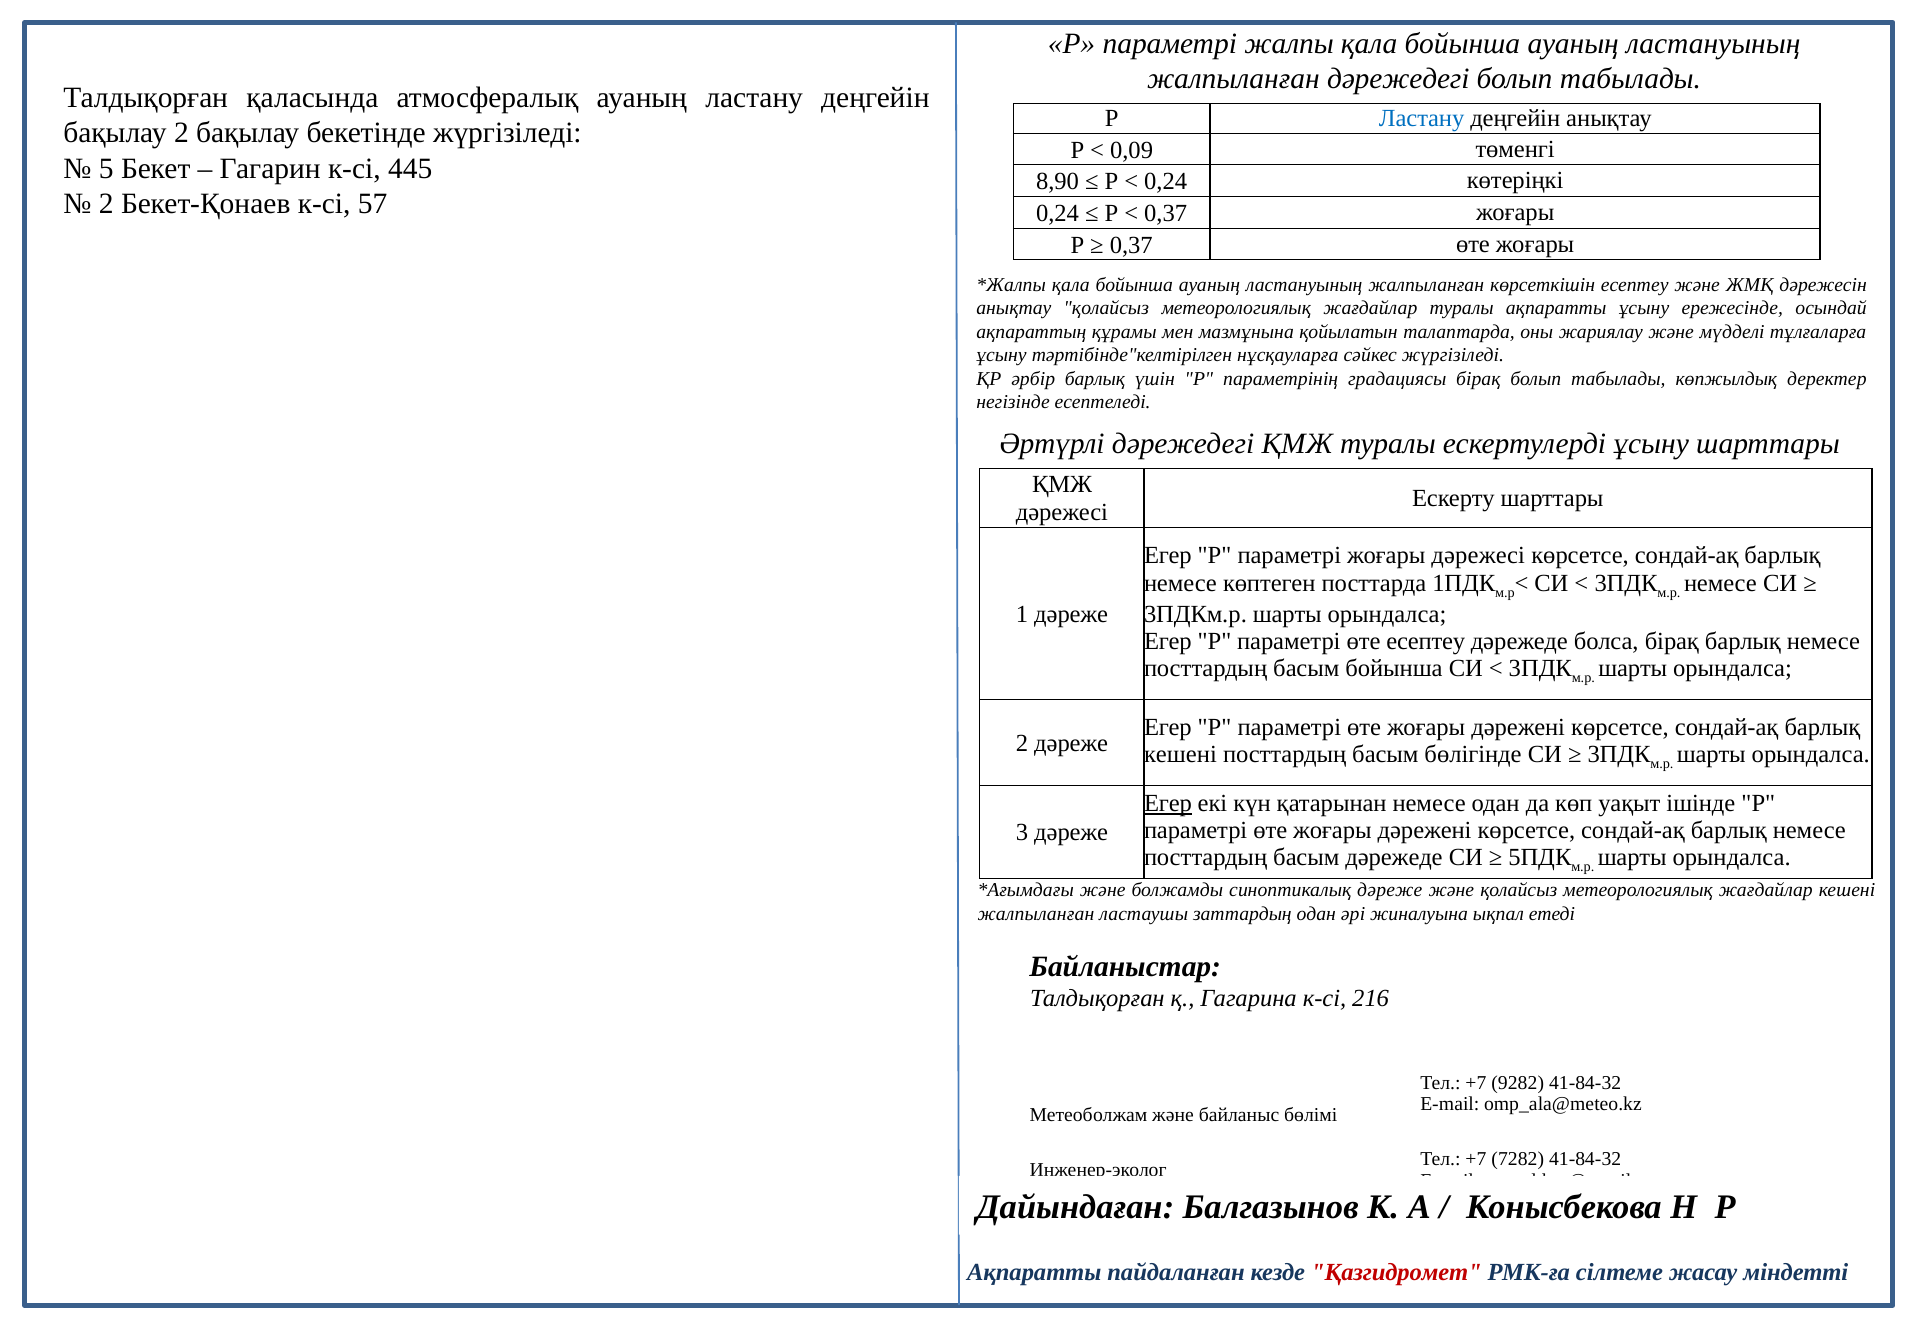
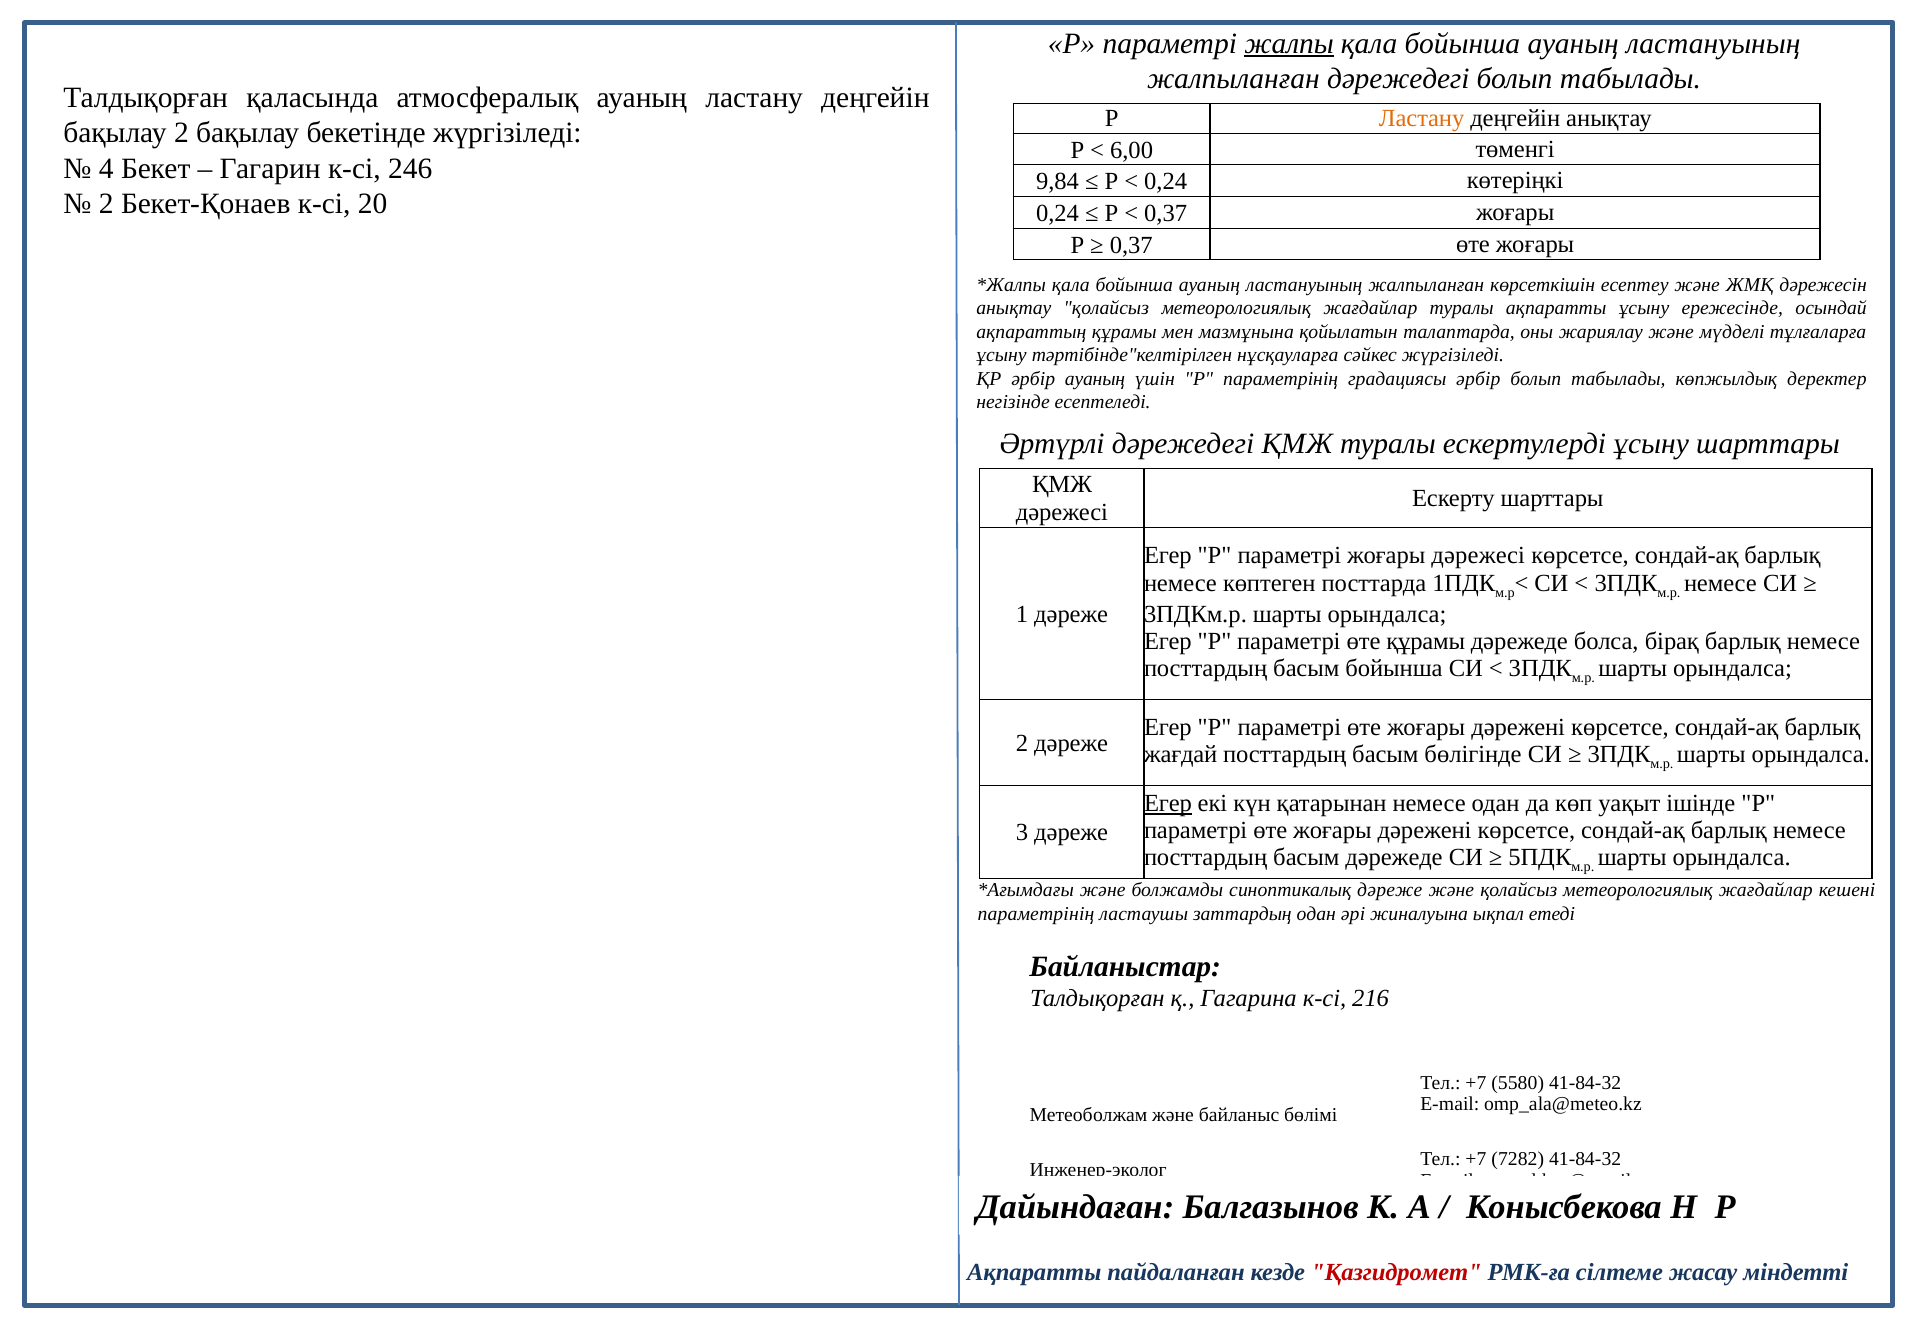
жалпы underline: none -> present
Ластану at (1422, 119) colour: blue -> orange
0,09: 0,09 -> 6,00
5: 5 -> 4
445: 445 -> 246
8,90: 8,90 -> 9,84
57: 57 -> 20
әрбір барлық: барлық -> ауаның
градациясы бірақ: бірақ -> әрбір
өте есептеу: есептеу -> құрамы
кешені at (1180, 754): кешені -> жағдай
жалпыланған at (1036, 914): жалпыланған -> параметрінің
9282: 9282 -> 5580
